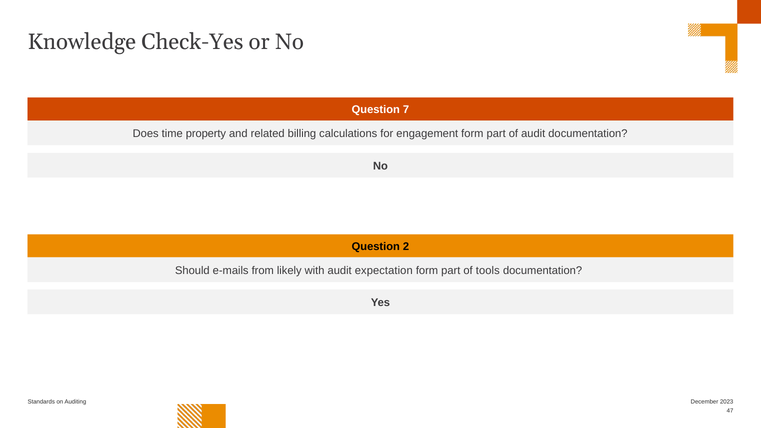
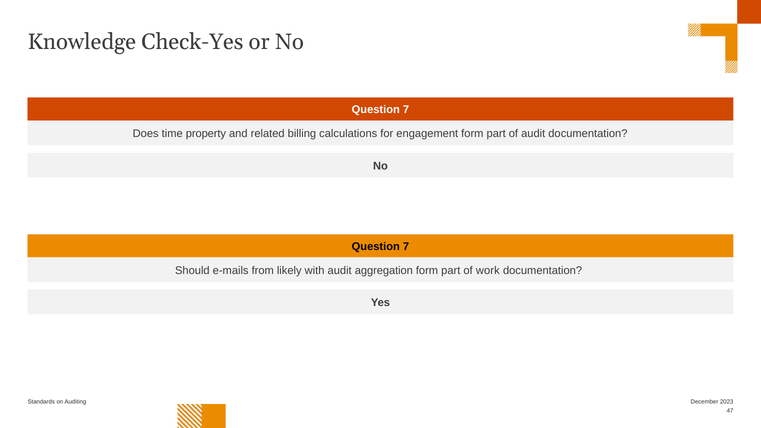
2 at (406, 247): 2 -> 7
expectation: expectation -> aggregation
tools: tools -> work
